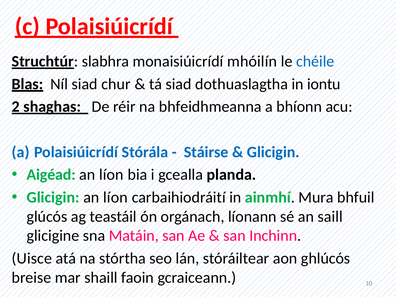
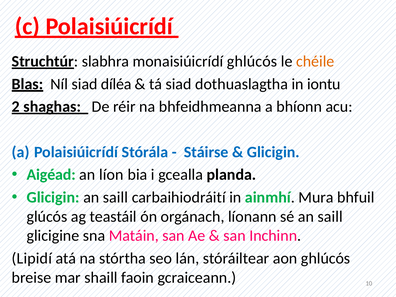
monaisiúicrídí mhóilín: mhóilín -> ghlúcós
chéile colour: blue -> orange
chur: chur -> díléa
Glicigin an líon: líon -> saill
Uisce: Uisce -> Lipidí
